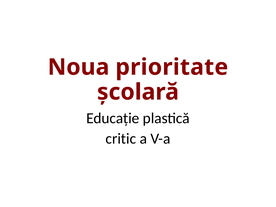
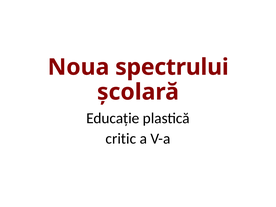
prioritate: prioritate -> spectrului
